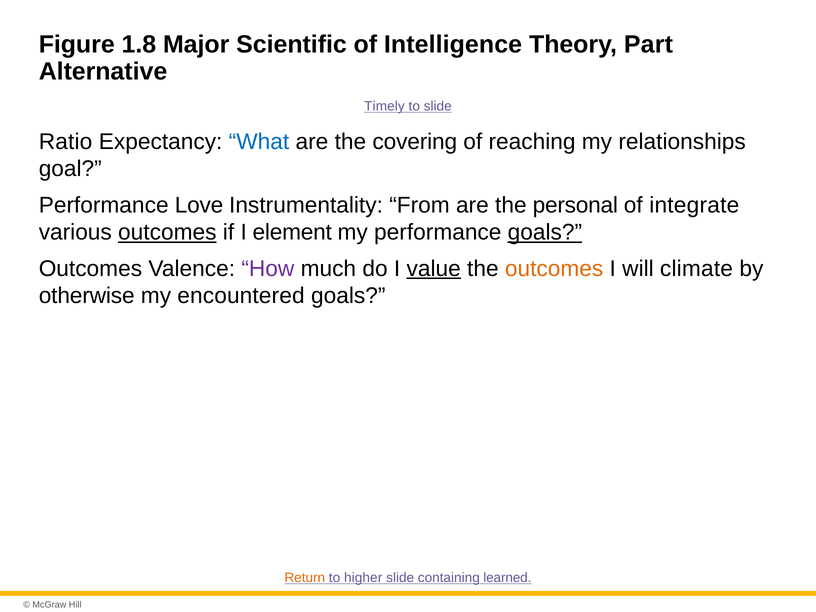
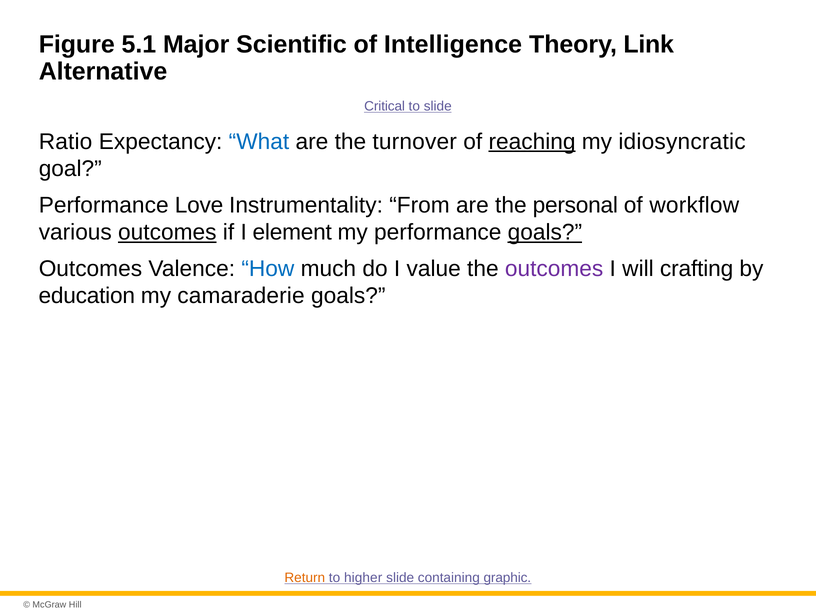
1.8: 1.8 -> 5.1
Part: Part -> Link
Timely: Timely -> Critical
covering: covering -> turnover
reaching underline: none -> present
relationships: relationships -> idiosyncratic
integrate: integrate -> workflow
How colour: purple -> blue
value underline: present -> none
outcomes at (554, 269) colour: orange -> purple
climate: climate -> crafting
otherwise: otherwise -> education
encountered: encountered -> camaraderie
learned: learned -> graphic
